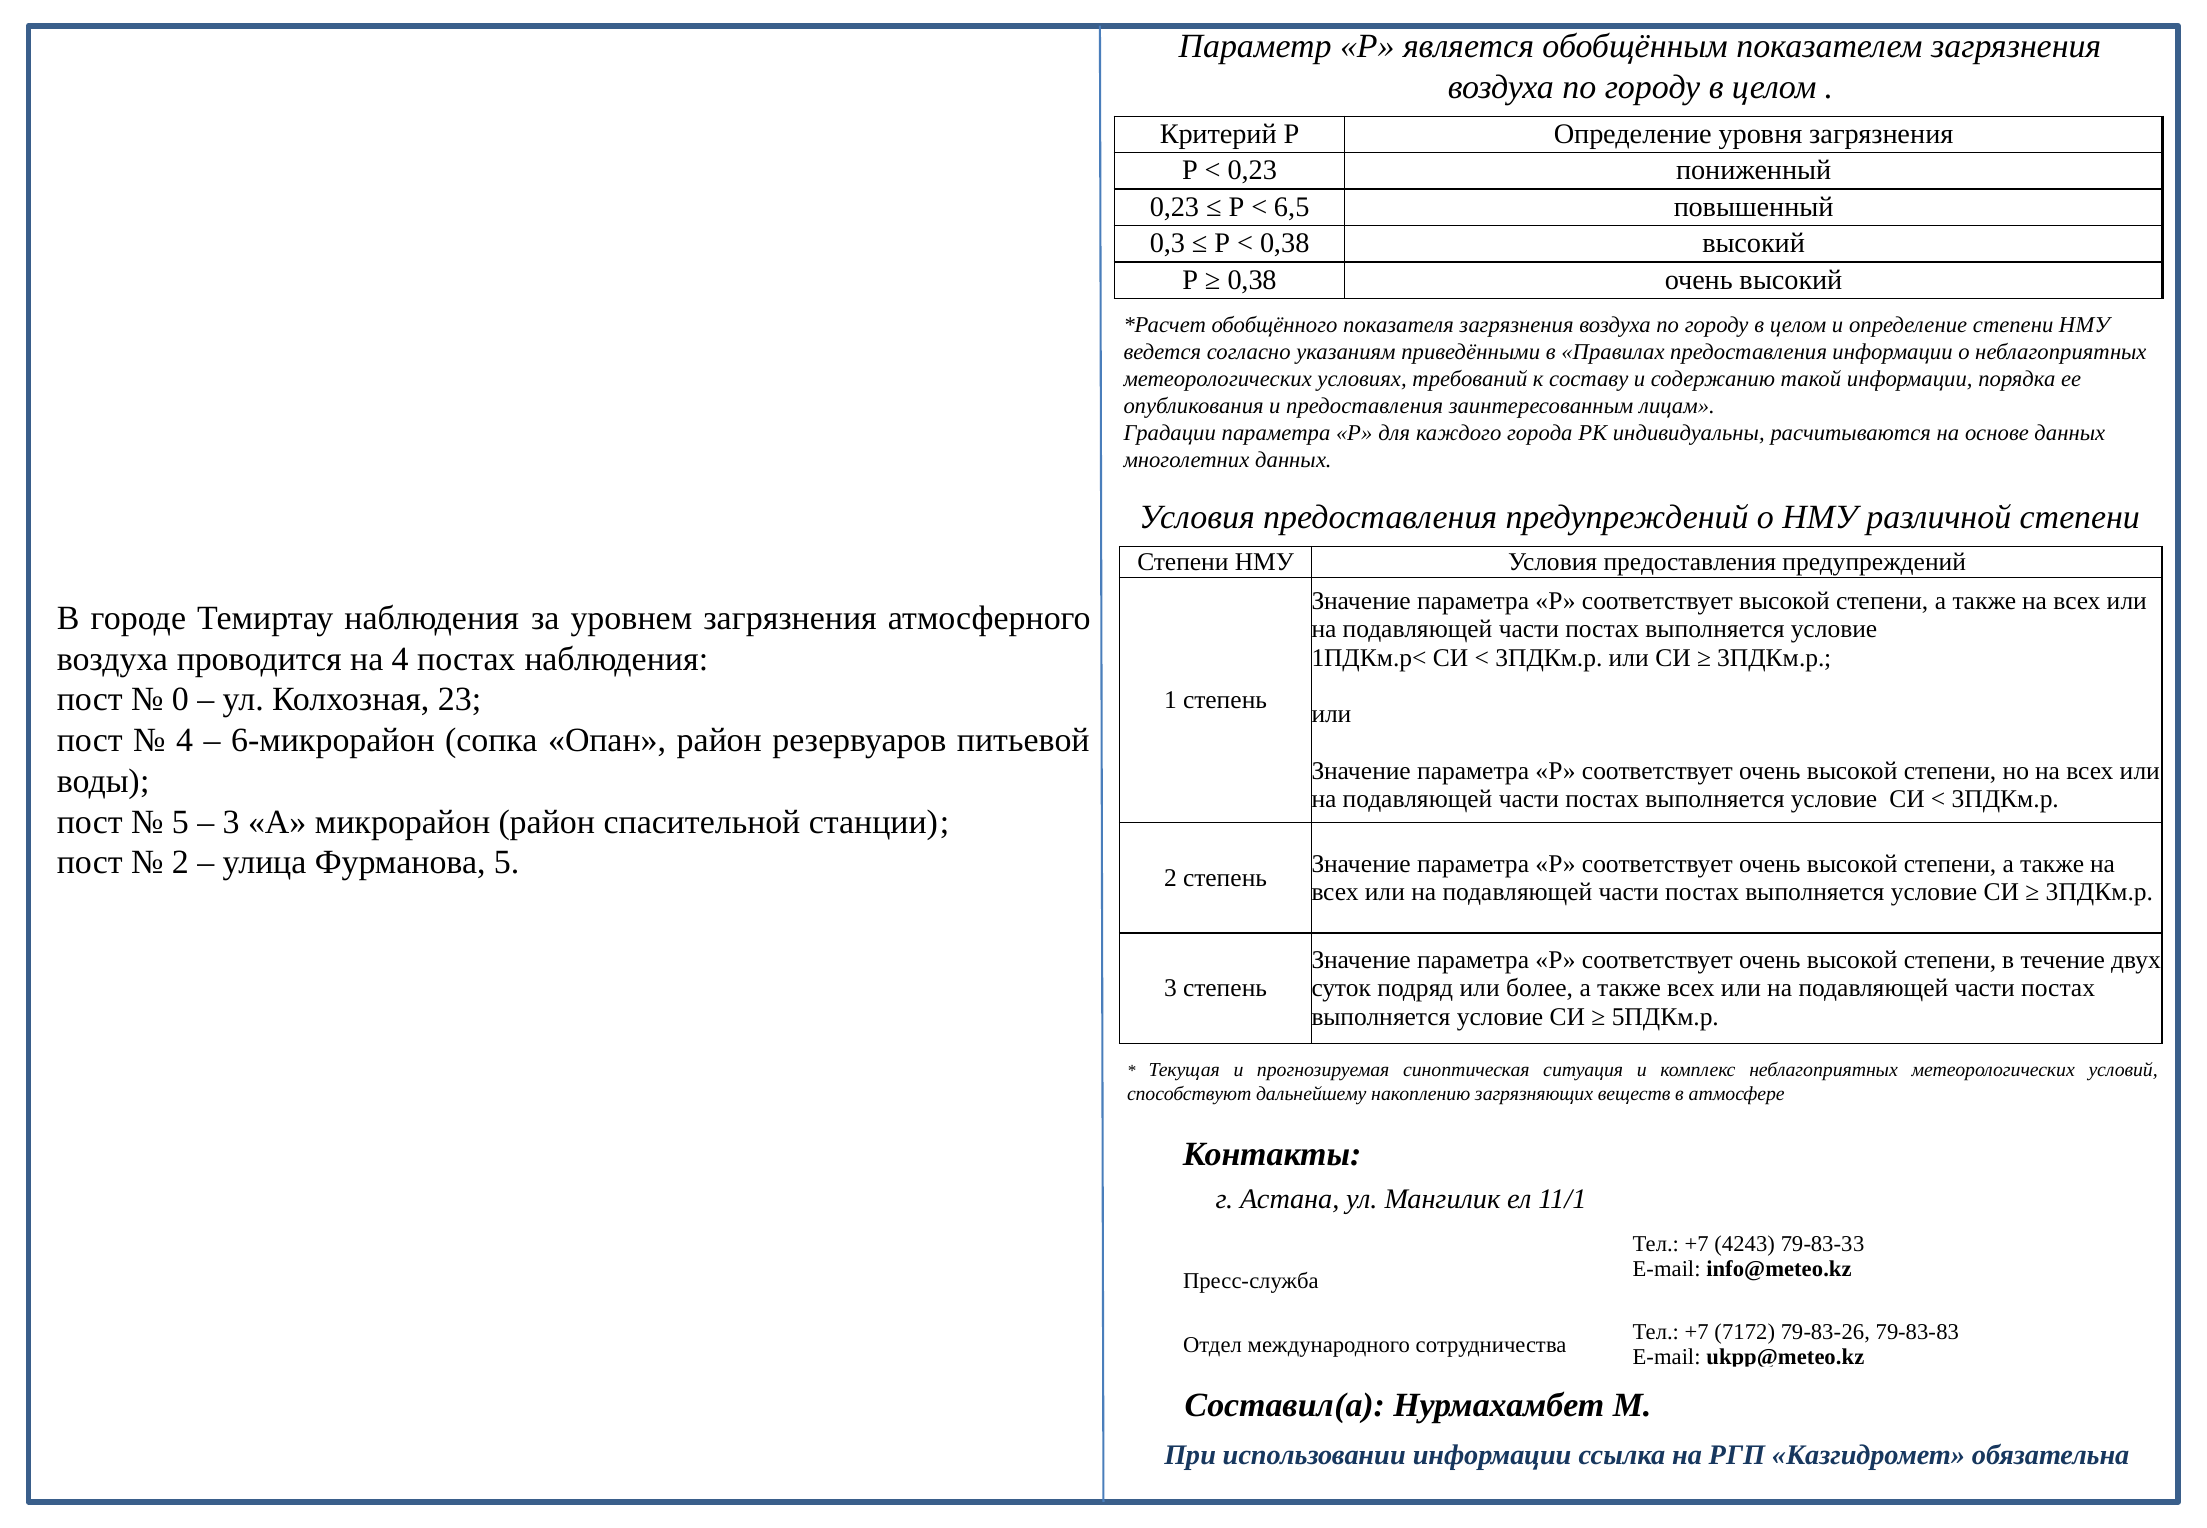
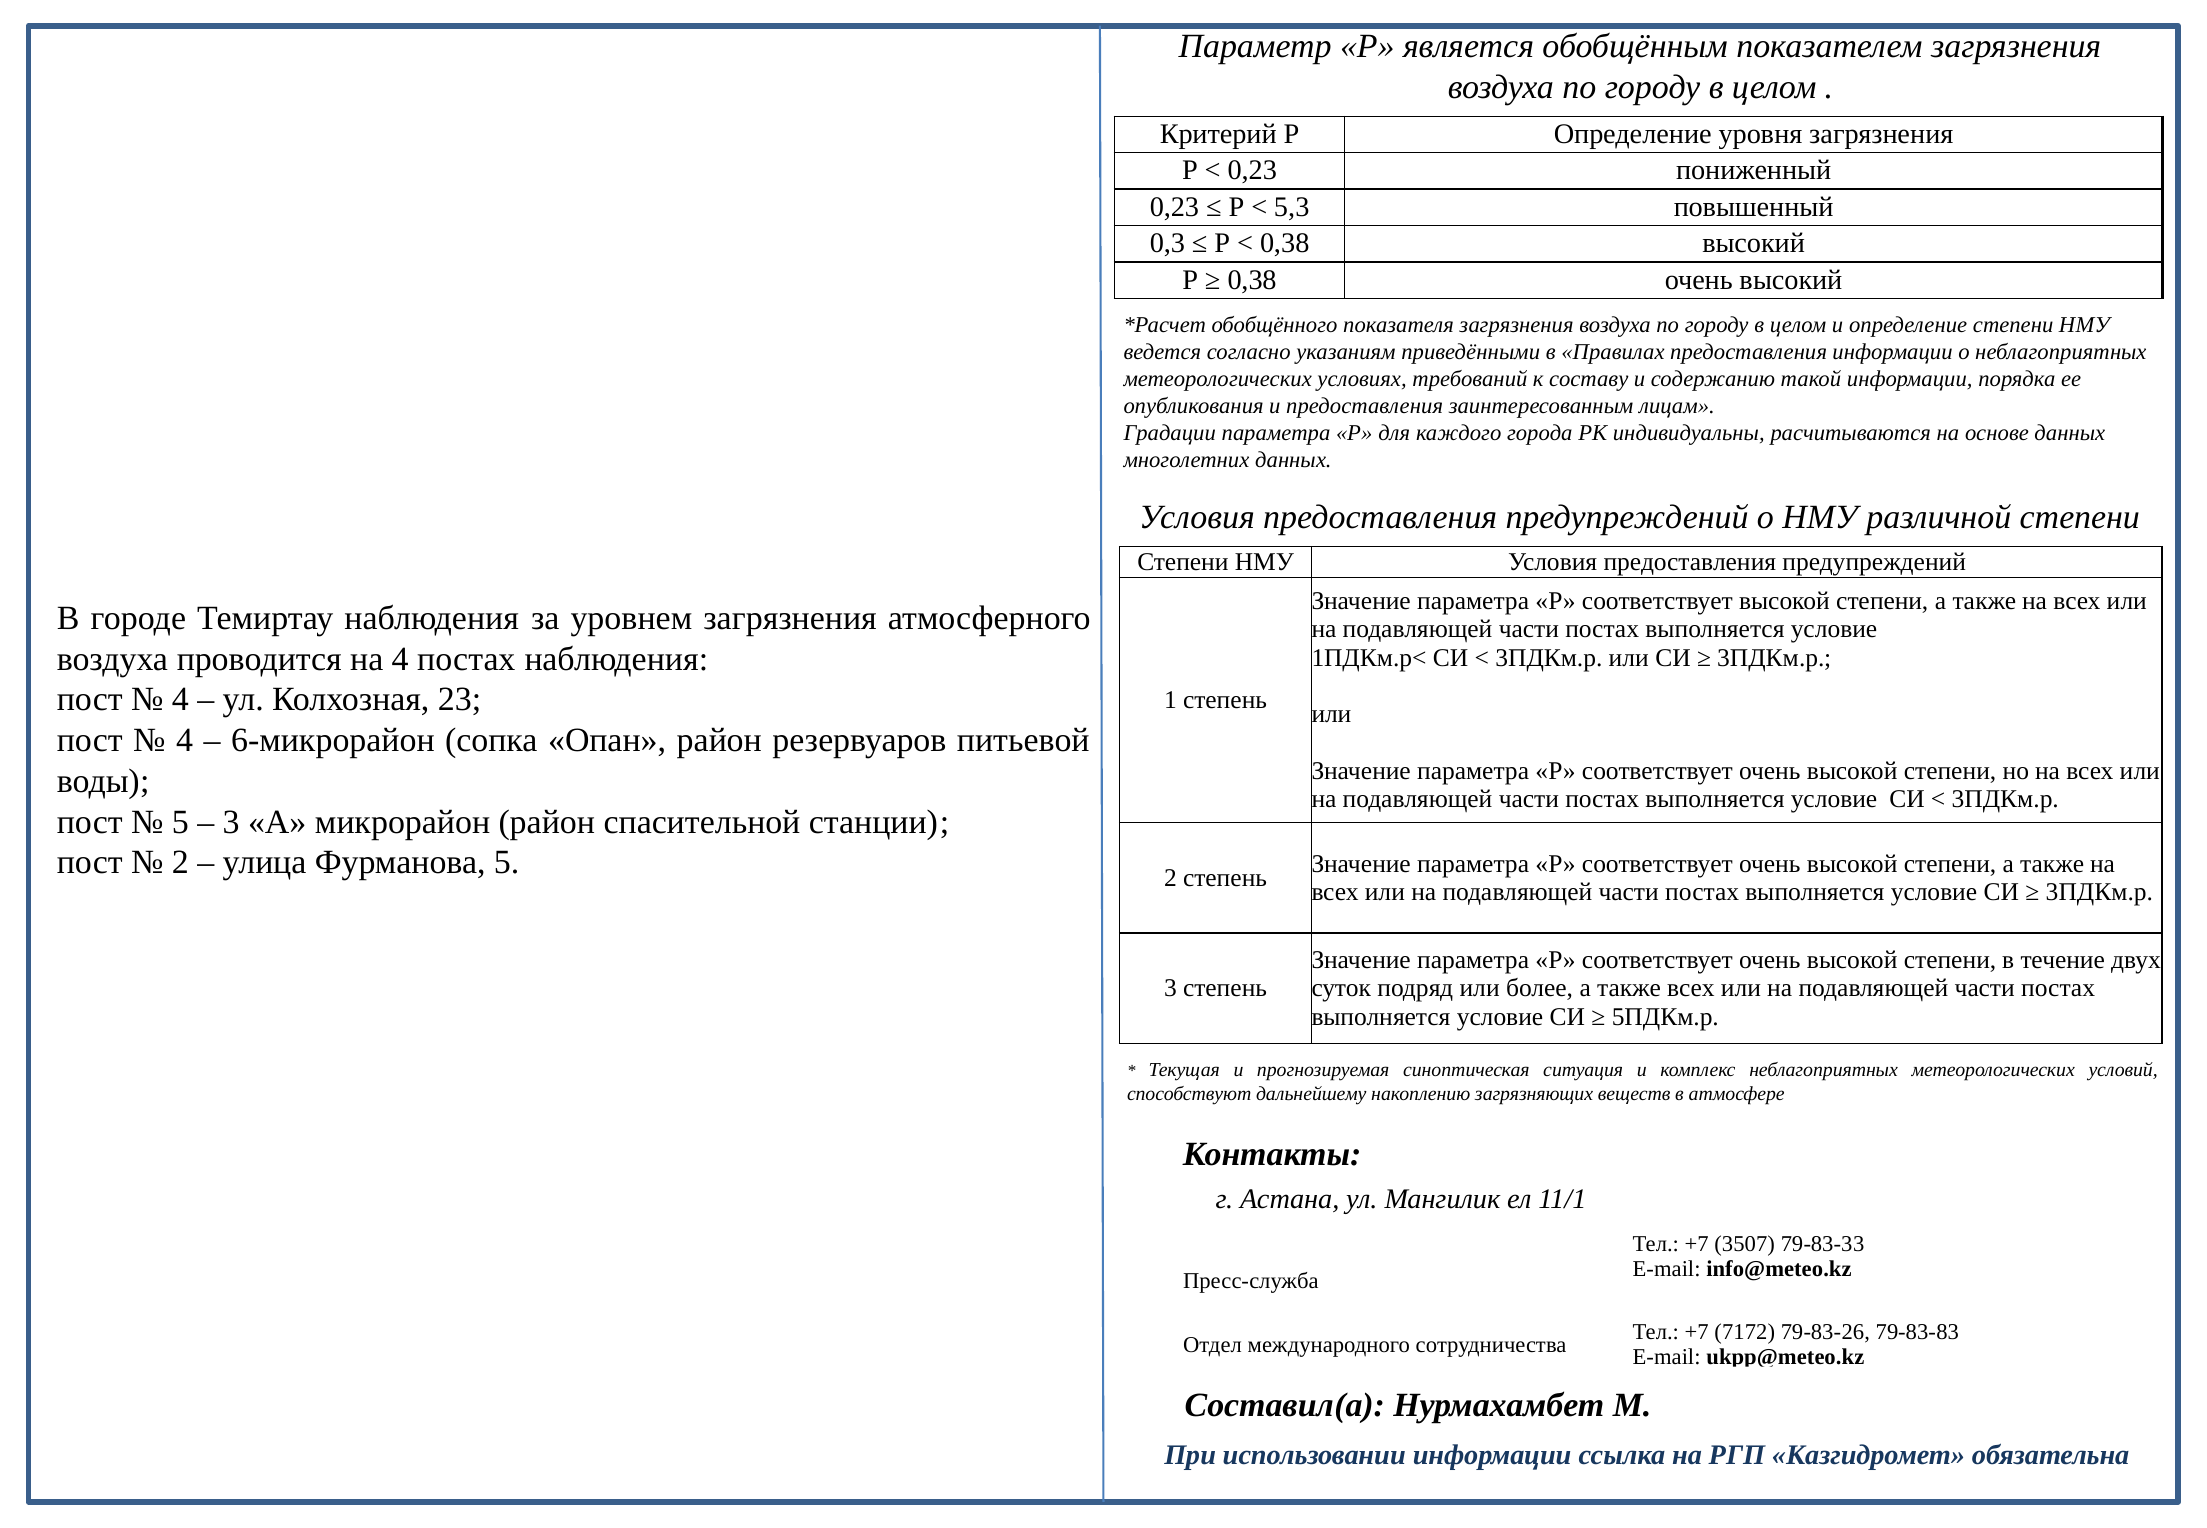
6,5: 6,5 -> 5,3
0 at (180, 700): 0 -> 4
4243: 4243 -> 3507
